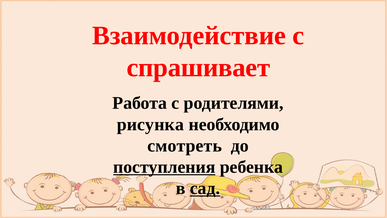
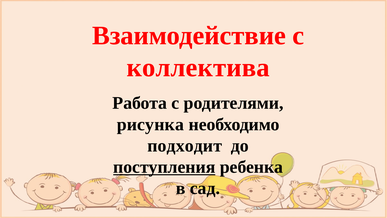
спрашивает: спрашивает -> коллектива
смотреть: смотреть -> подходит
сад underline: present -> none
